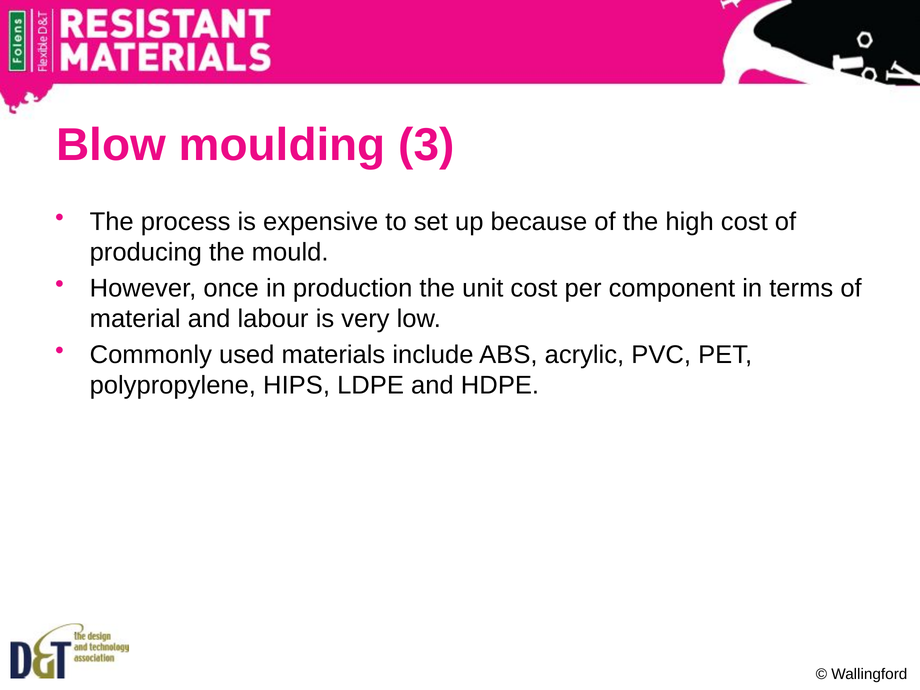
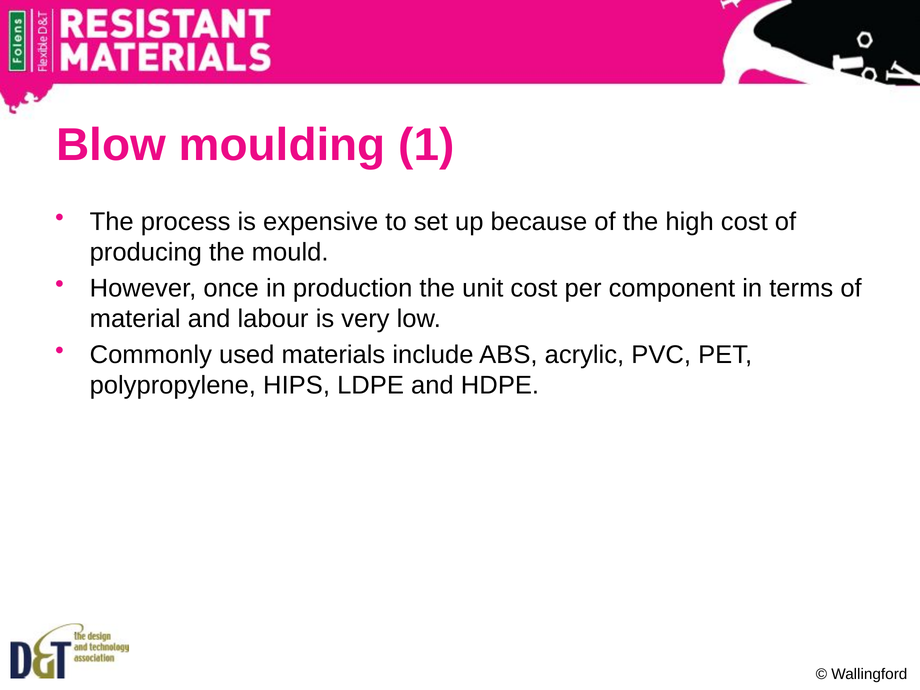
3: 3 -> 1
